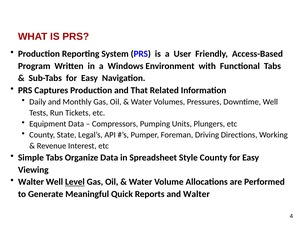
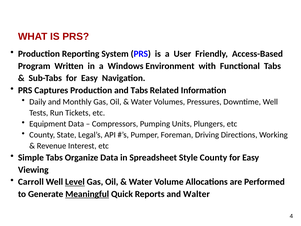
and That: That -> Tabs
Walter at (31, 182): Walter -> Carroll
Meaningful underline: none -> present
